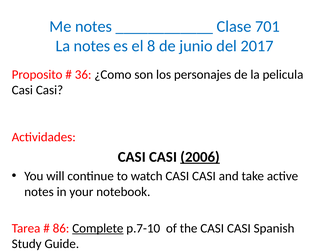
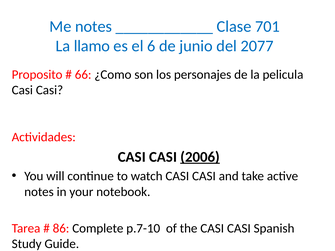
La notes: notes -> llamo
8: 8 -> 6
2017: 2017 -> 2077
36: 36 -> 66
Complete underline: present -> none
